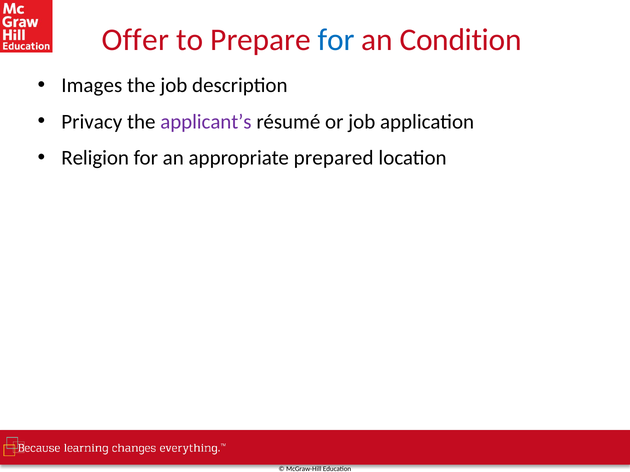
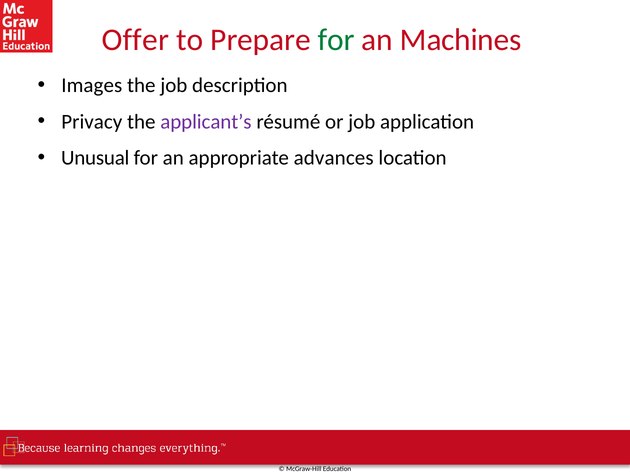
for at (336, 40) colour: blue -> green
Condition: Condition -> Machines
Religion: Religion -> Unusual
prepared: prepared -> advances
